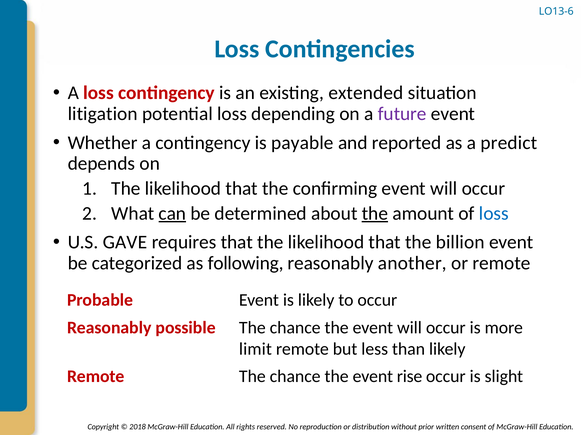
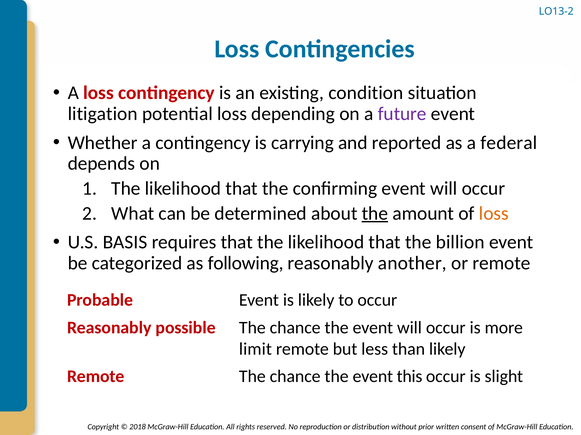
LO13-6: LO13-6 -> LO13-2
extended: extended -> condition
payable: payable -> carrying
predict: predict -> federal
can underline: present -> none
loss at (494, 214) colour: blue -> orange
GAVE: GAVE -> BASIS
rise: rise -> this
